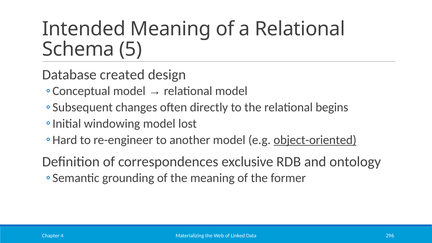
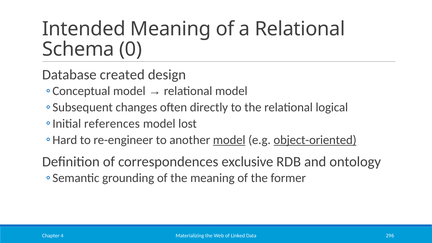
5: 5 -> 0
begins: begins -> logical
windowing: windowing -> references
model at (229, 140) underline: none -> present
